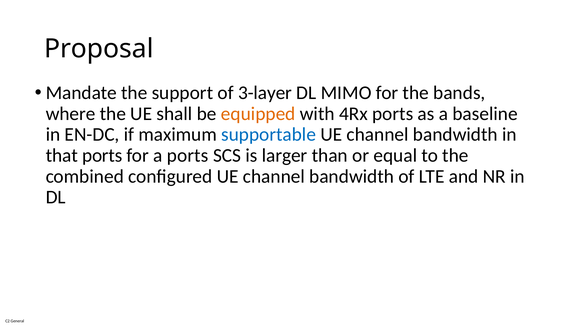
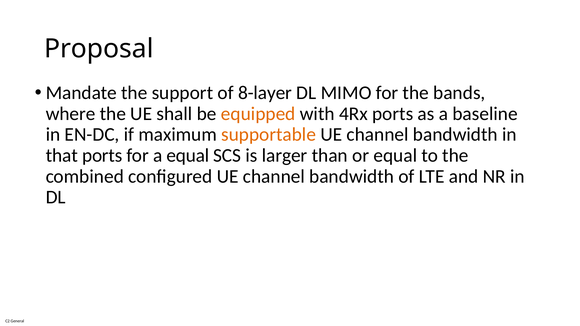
3-layer: 3-layer -> 8-layer
supportable colour: blue -> orange
a ports: ports -> equal
